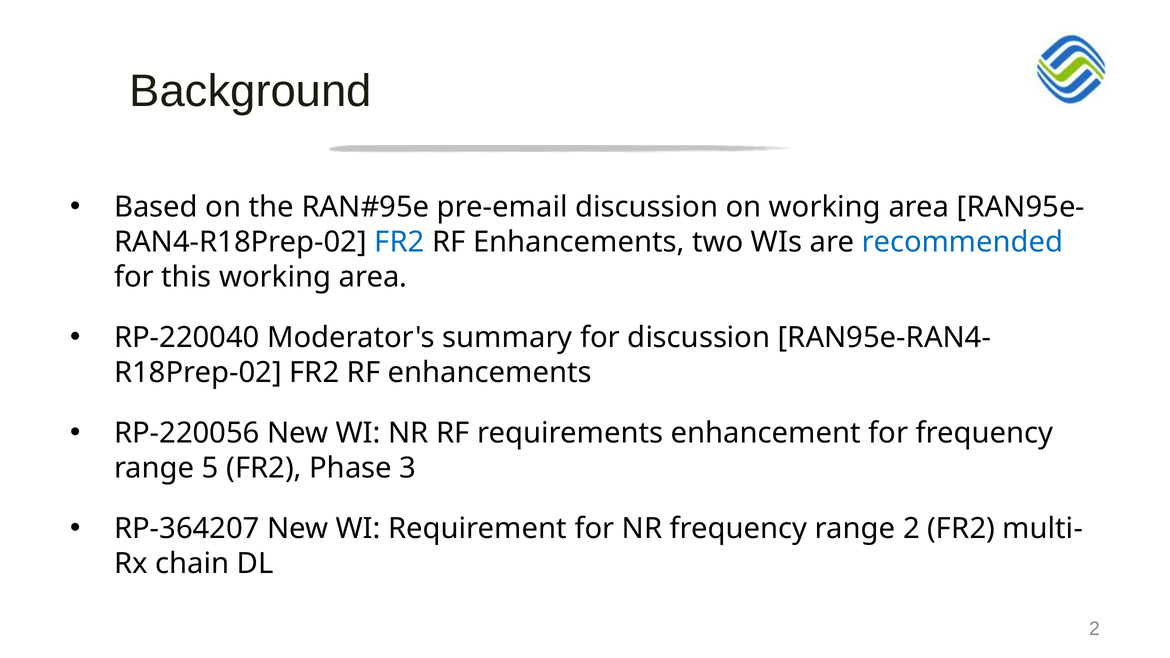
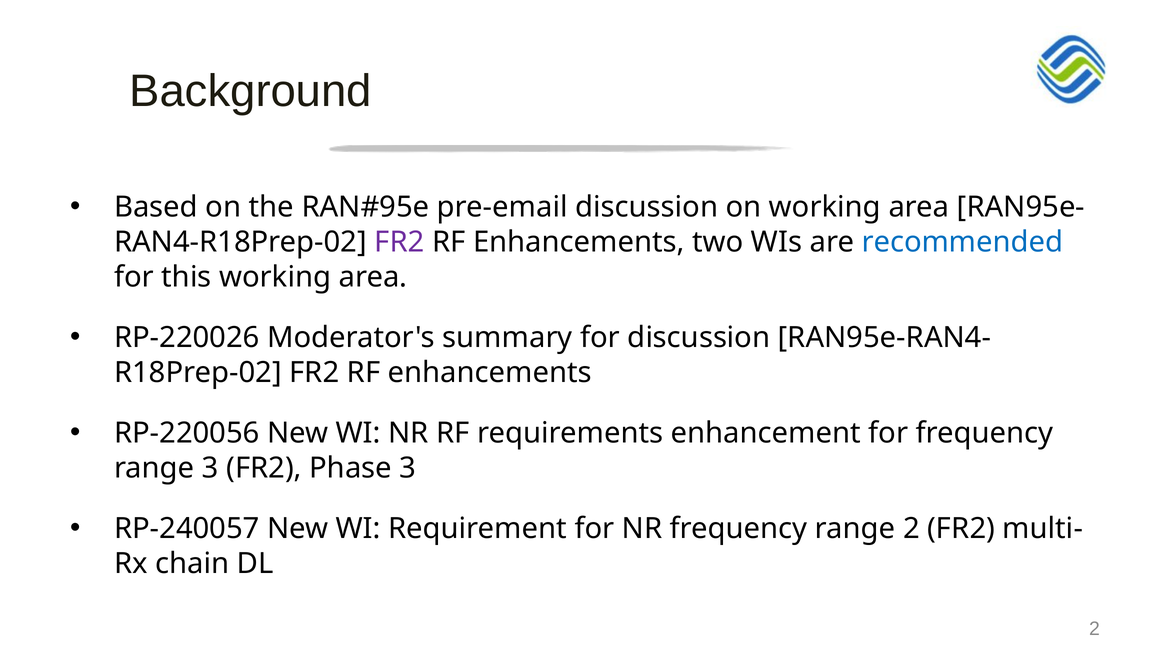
FR2 at (399, 242) colour: blue -> purple
RP-220040: RP-220040 -> RP-220026
range 5: 5 -> 3
RP-364207: RP-364207 -> RP-240057
